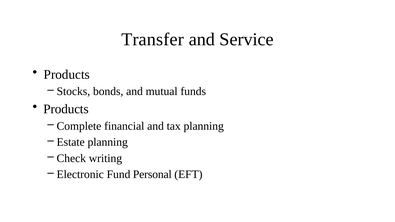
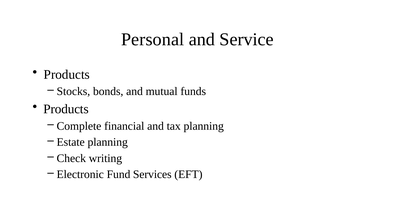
Transfer: Transfer -> Personal
Personal: Personal -> Services
